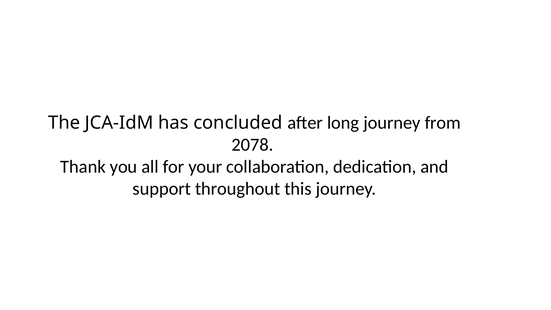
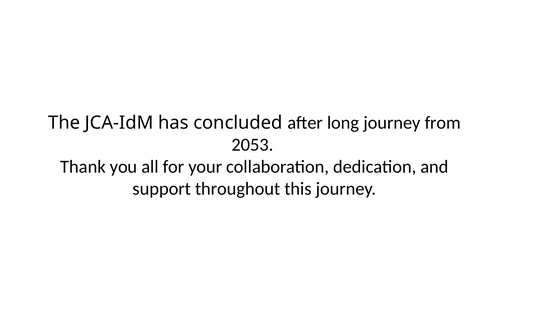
2078: 2078 -> 2053
